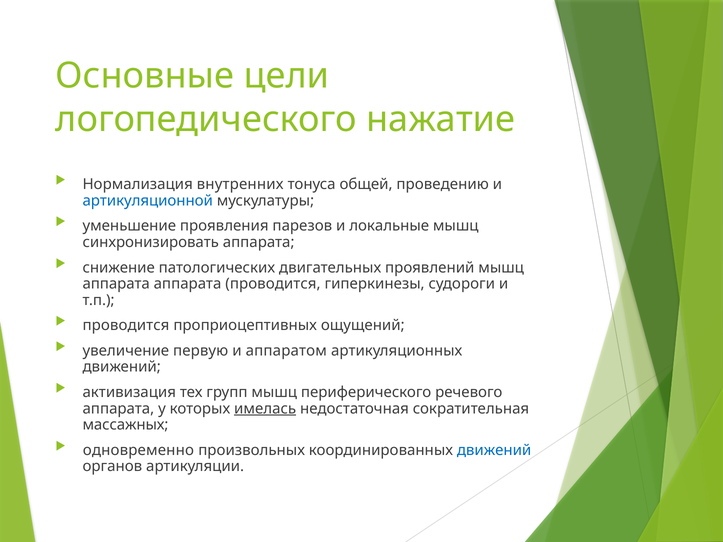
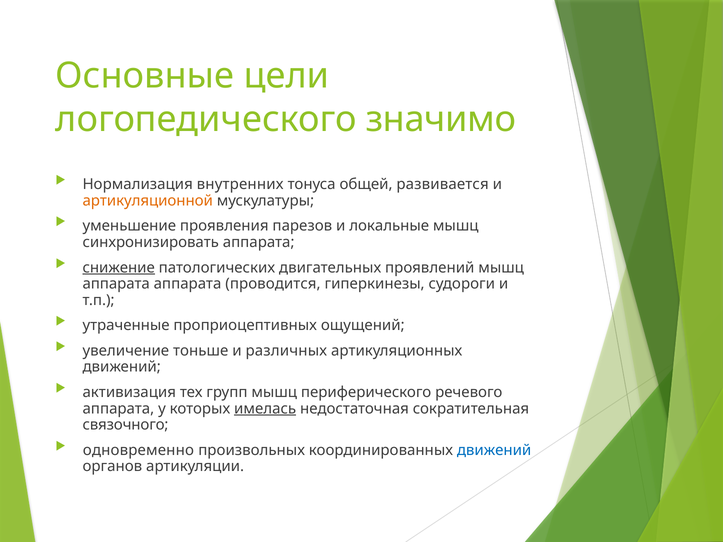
нажатие: нажатие -> значимо
проведению: проведению -> развивается
артикуляционной colour: blue -> orange
снижение underline: none -> present
проводится at (126, 326): проводится -> утраченные
первую: первую -> тоньше
аппаратом: аппаратом -> различных
массажных: массажных -> связочного
